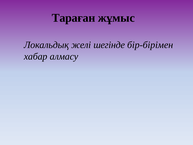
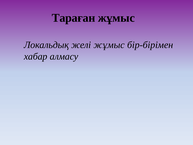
желі шегінде: шегінде -> жұмыс
